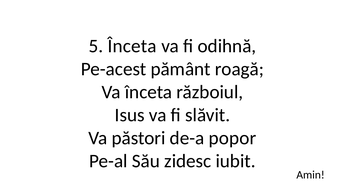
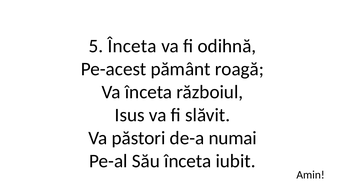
popor: popor -> numai
Său zidesc: zidesc -> înceta
